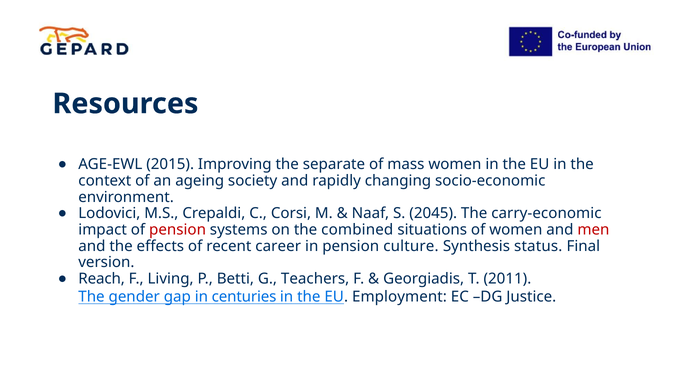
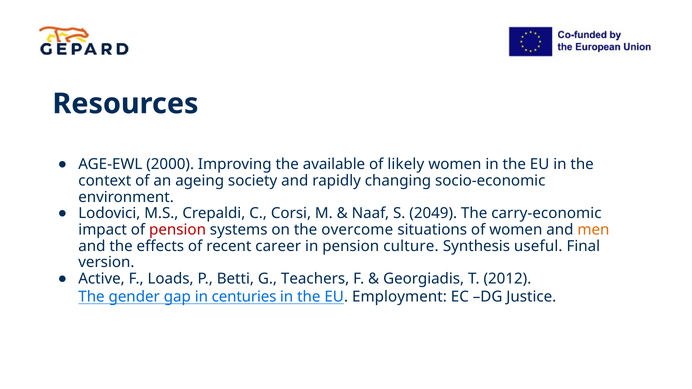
2015: 2015 -> 2000
separate: separate -> available
mass: mass -> likely
2045: 2045 -> 2049
combined: combined -> overcome
men colour: red -> orange
status: status -> useful
Reach: Reach -> Active
Living: Living -> Loads
2011: 2011 -> 2012
